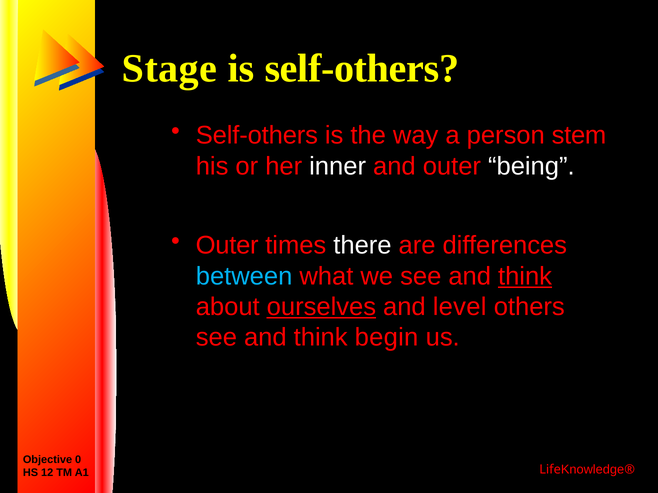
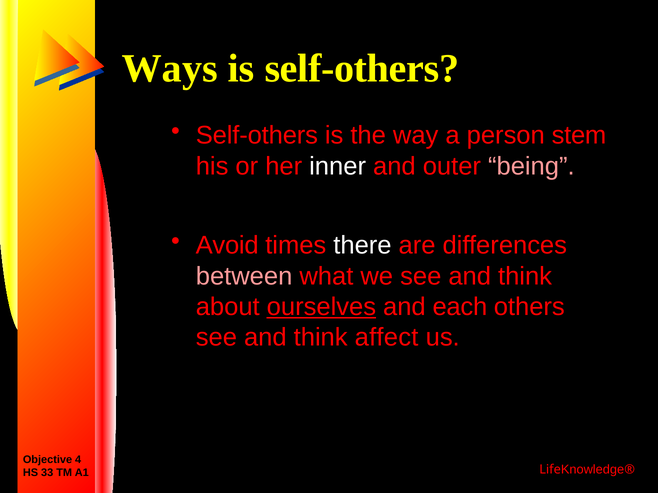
Stage: Stage -> Ways
being colour: white -> pink
Outer at (227, 246): Outer -> Avoid
between colour: light blue -> pink
think at (525, 276) underline: present -> none
level: level -> each
begin: begin -> affect
0: 0 -> 4
12: 12 -> 33
